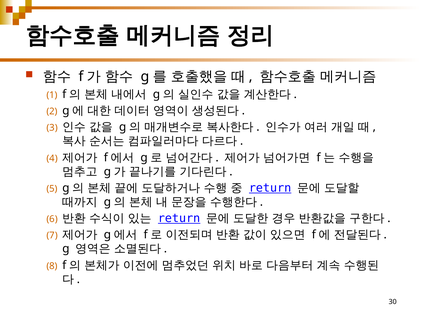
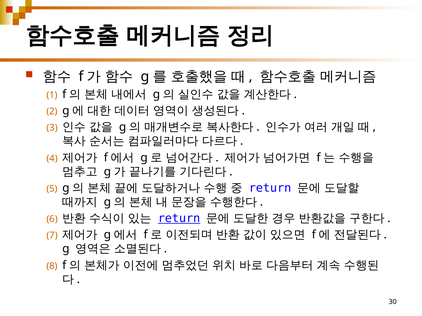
return at (270, 188) underline: present -> none
